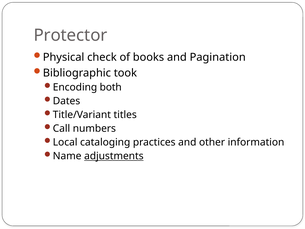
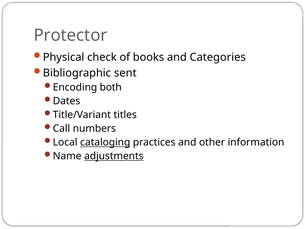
Pagination: Pagination -> Categories
took: took -> sent
cataloging underline: none -> present
